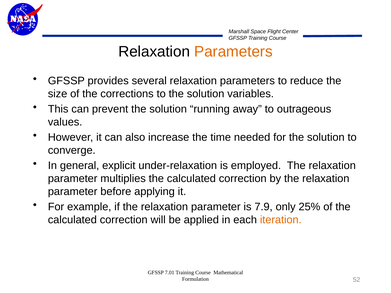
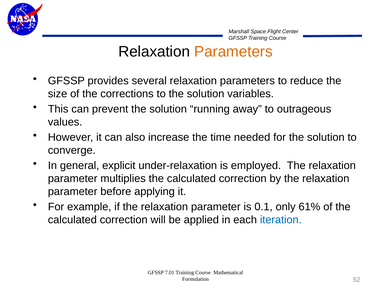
7.9: 7.9 -> 0.1
25%: 25% -> 61%
iteration colour: orange -> blue
